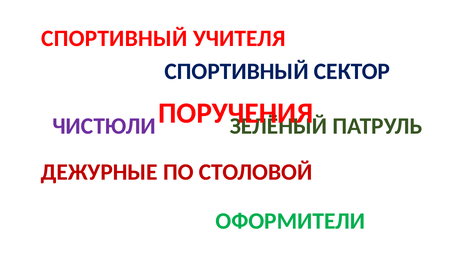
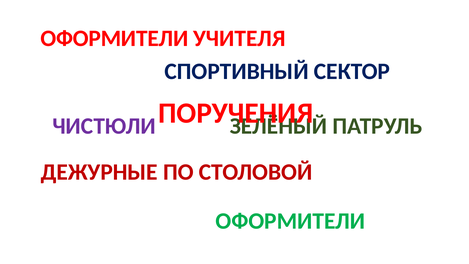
СПОРТИВНЫЙ at (114, 38): СПОРТИВНЫЙ -> ОФОРМИТЕЛИ
